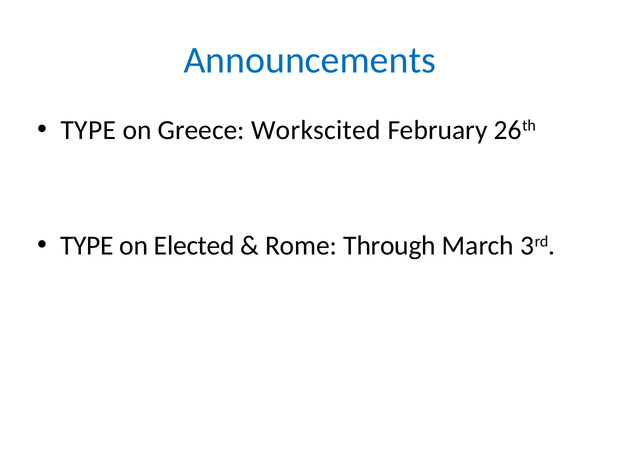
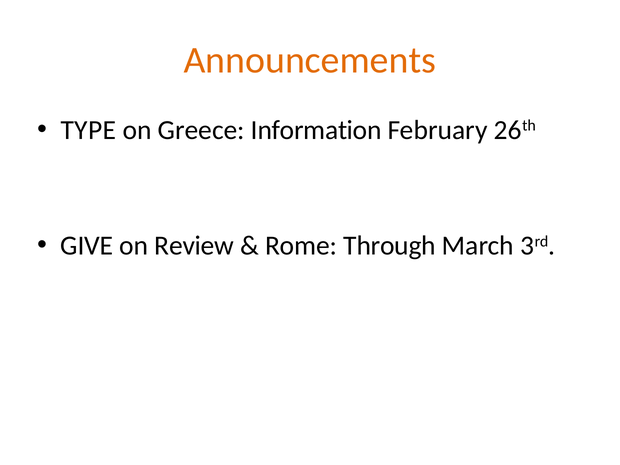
Announcements colour: blue -> orange
Workscited: Workscited -> Information
TYPE at (87, 246): TYPE -> GIVE
Elected: Elected -> Review
